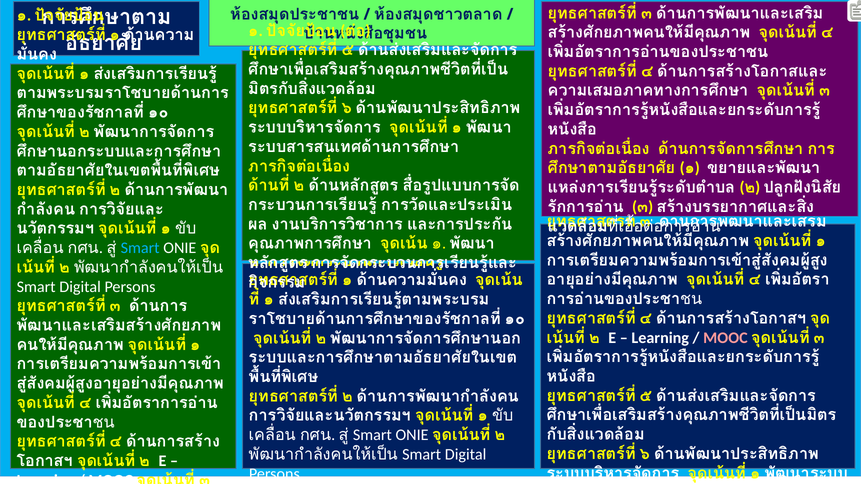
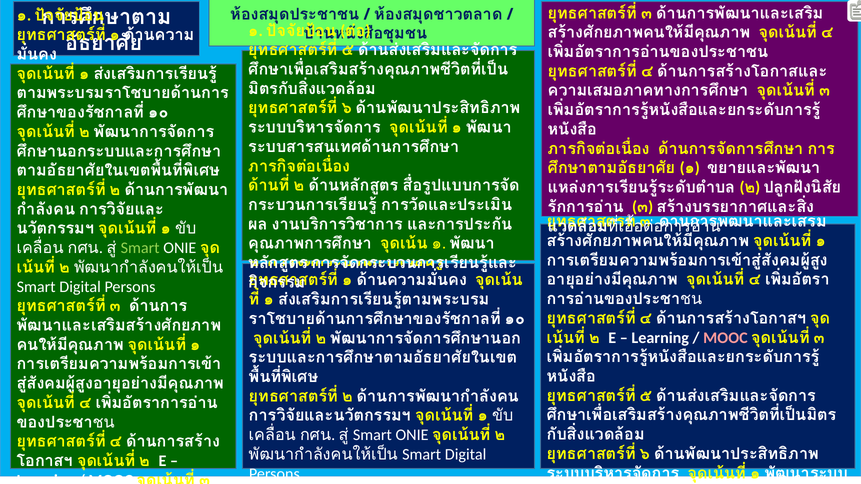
Smart at (140, 248) colour: light blue -> light green
